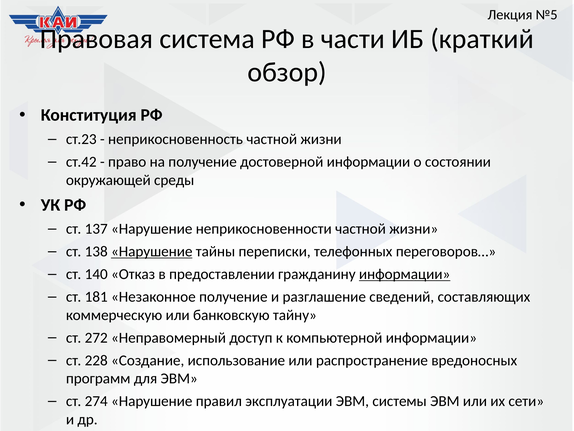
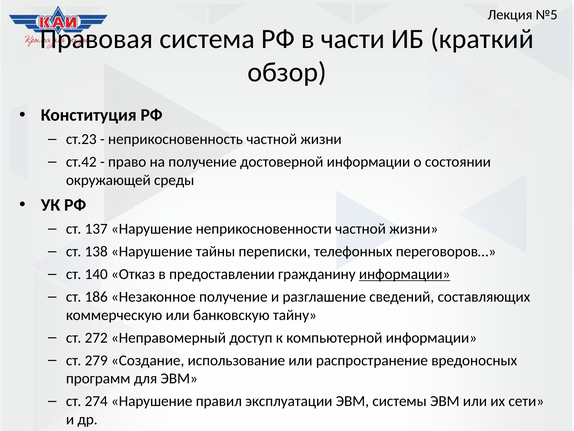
Нарушение at (152, 251) underline: present -> none
181: 181 -> 186
228: 228 -> 279
